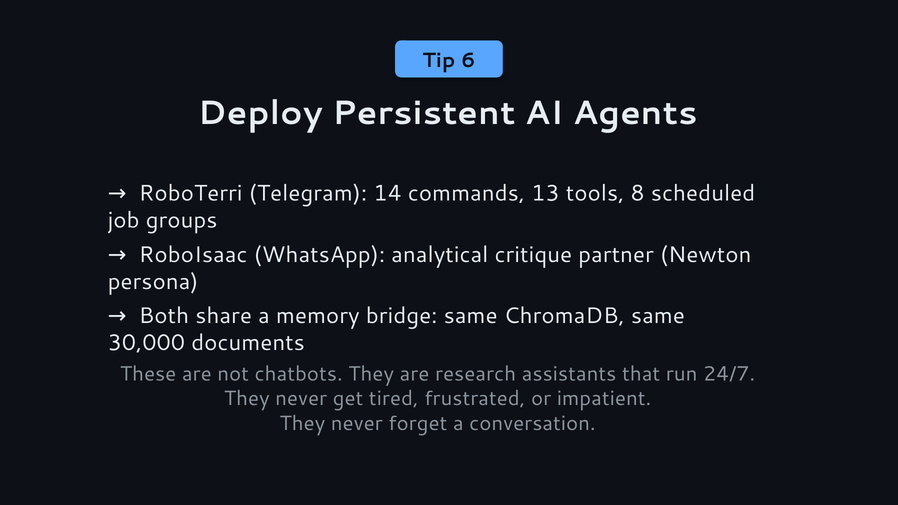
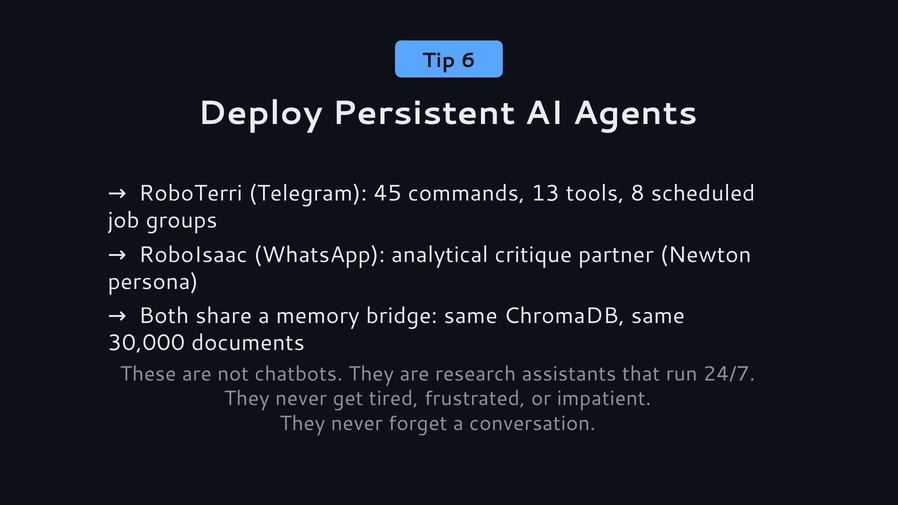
14: 14 -> 45
